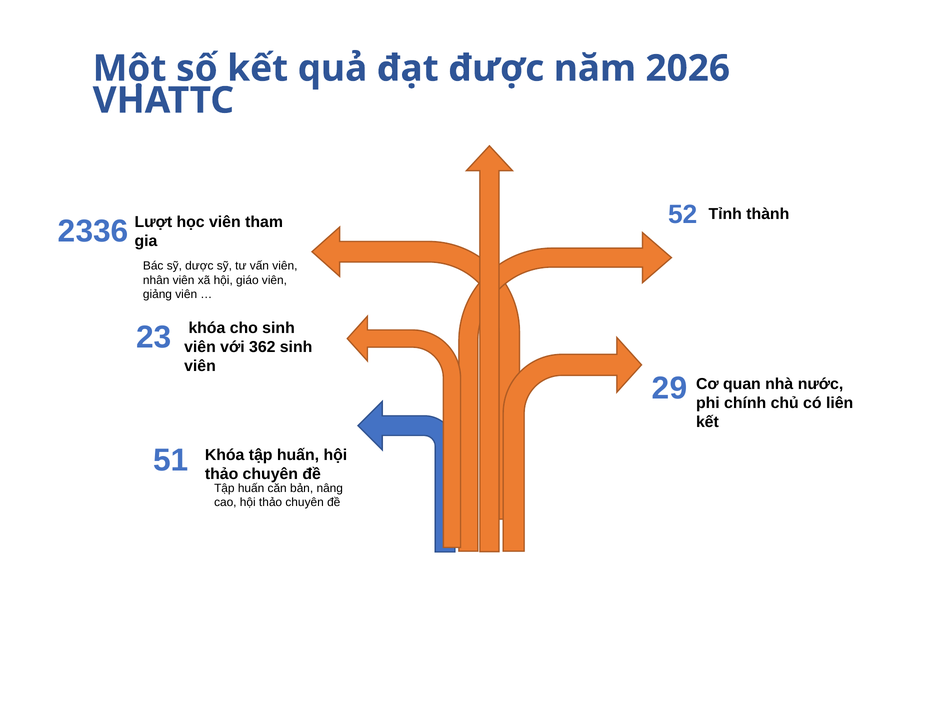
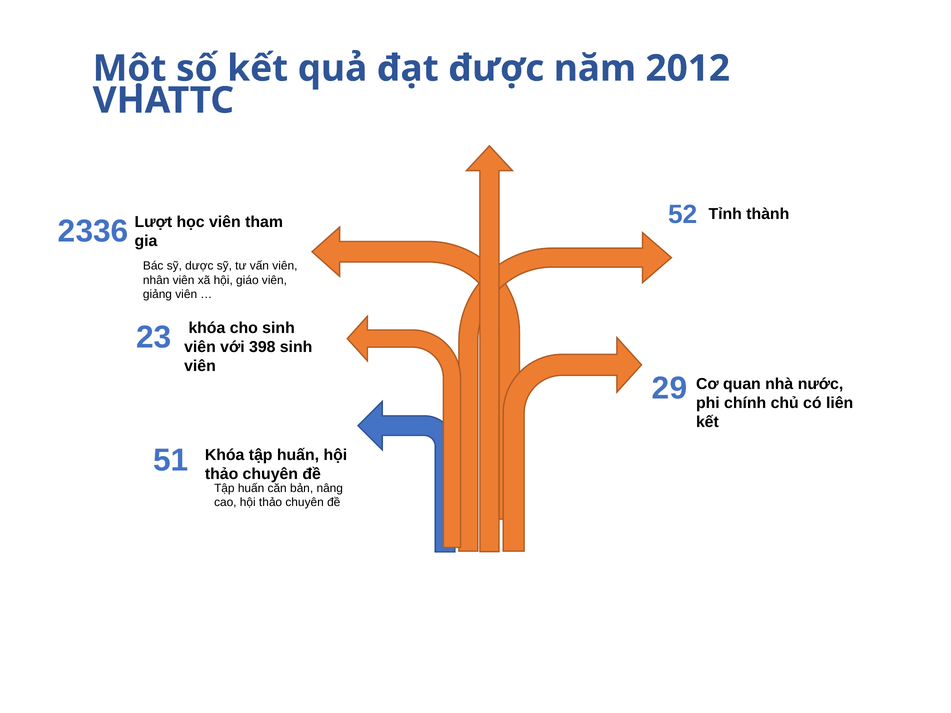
2026: 2026 -> 2012
362: 362 -> 398
